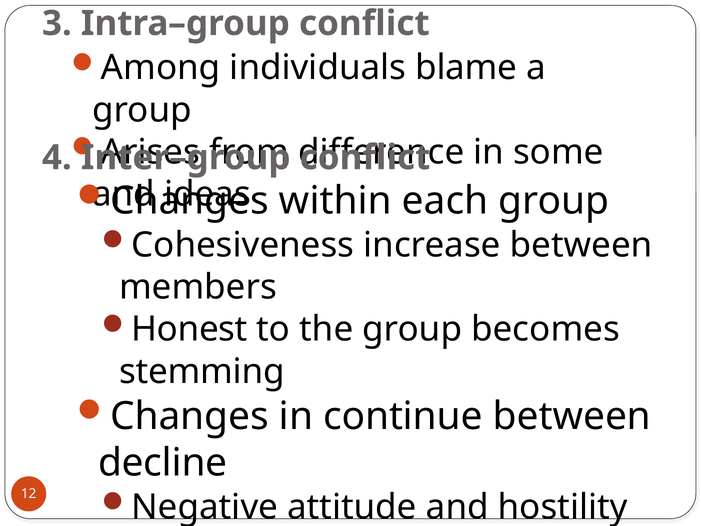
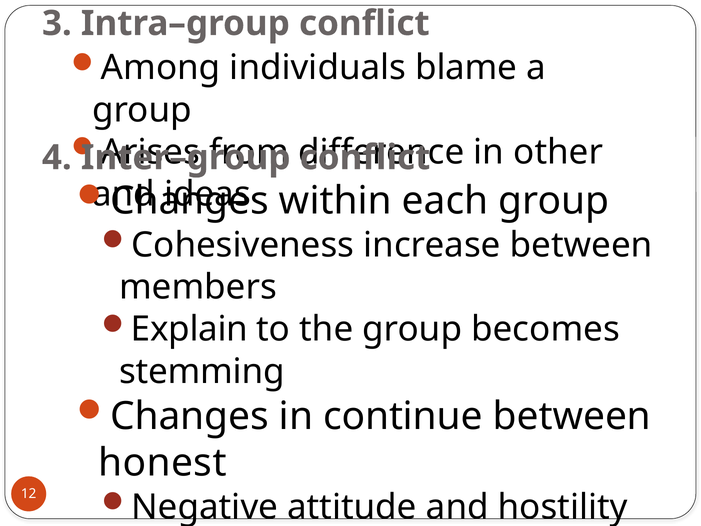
some: some -> other
Honest: Honest -> Explain
decline: decline -> honest
